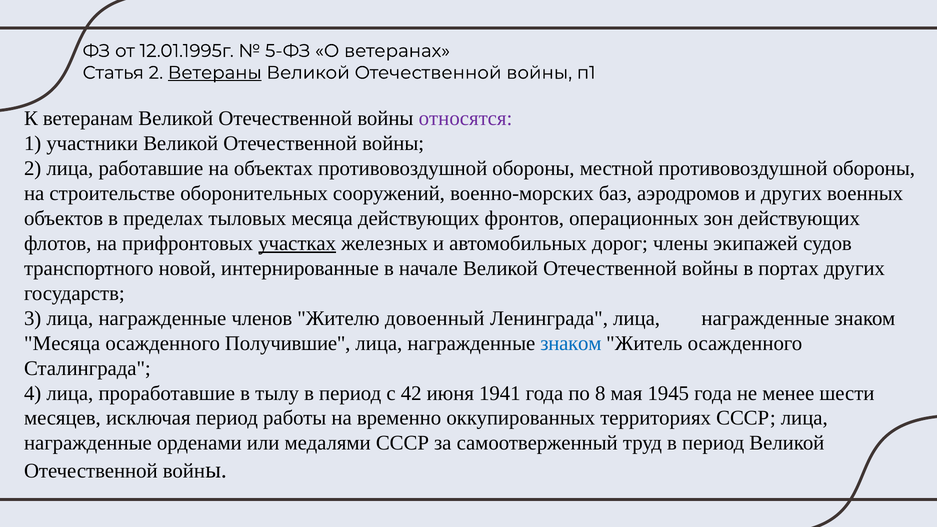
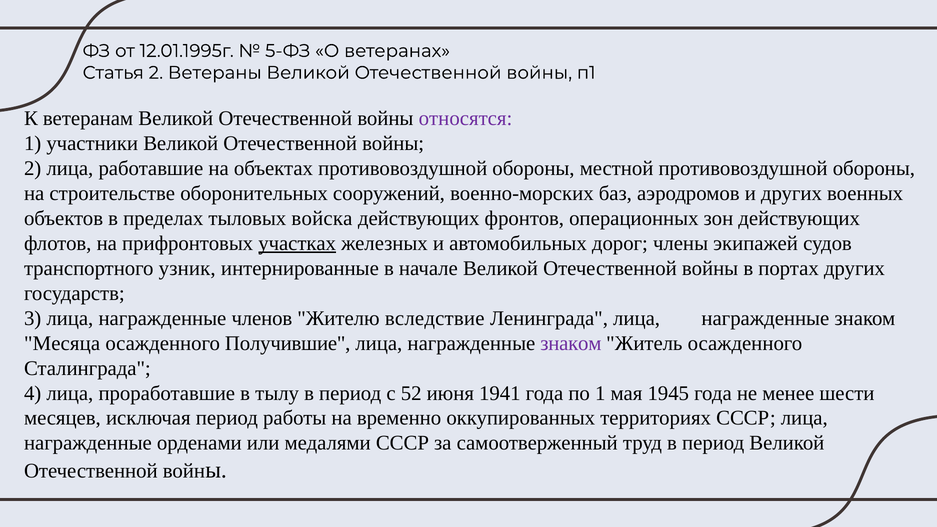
Ветераны underline: present -> none
тыловых месяца: месяца -> войска
новой: новой -> узник
довоенный: довоенный -> вследствие
знаком at (571, 343) colour: blue -> purple
42: 42 -> 52
по 8: 8 -> 1
